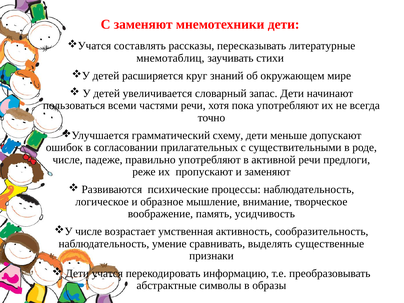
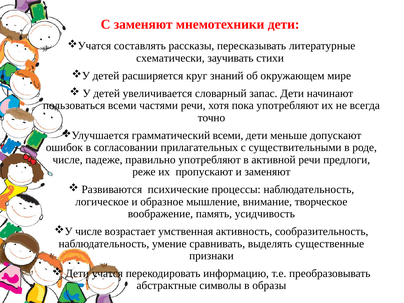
мнемотаблиц: мнемотаблиц -> схематически
грамматический схему: схему -> всеми
